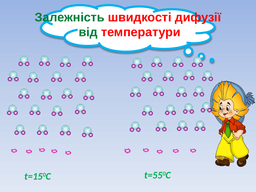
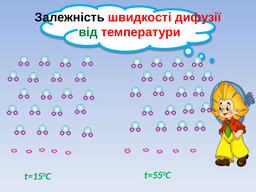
Залежність colour: green -> black
